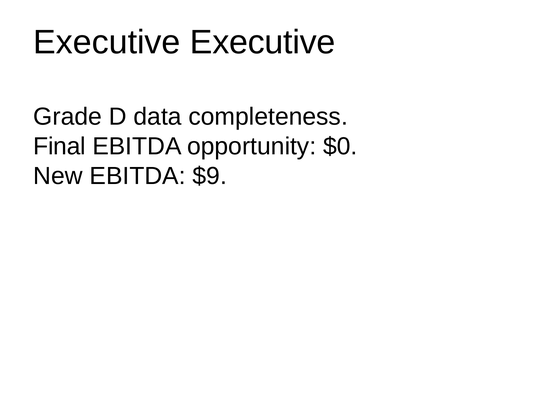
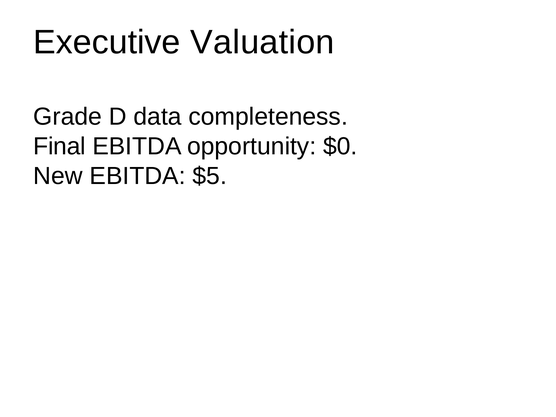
Executive Executive: Executive -> Valuation
$9: $9 -> $5
